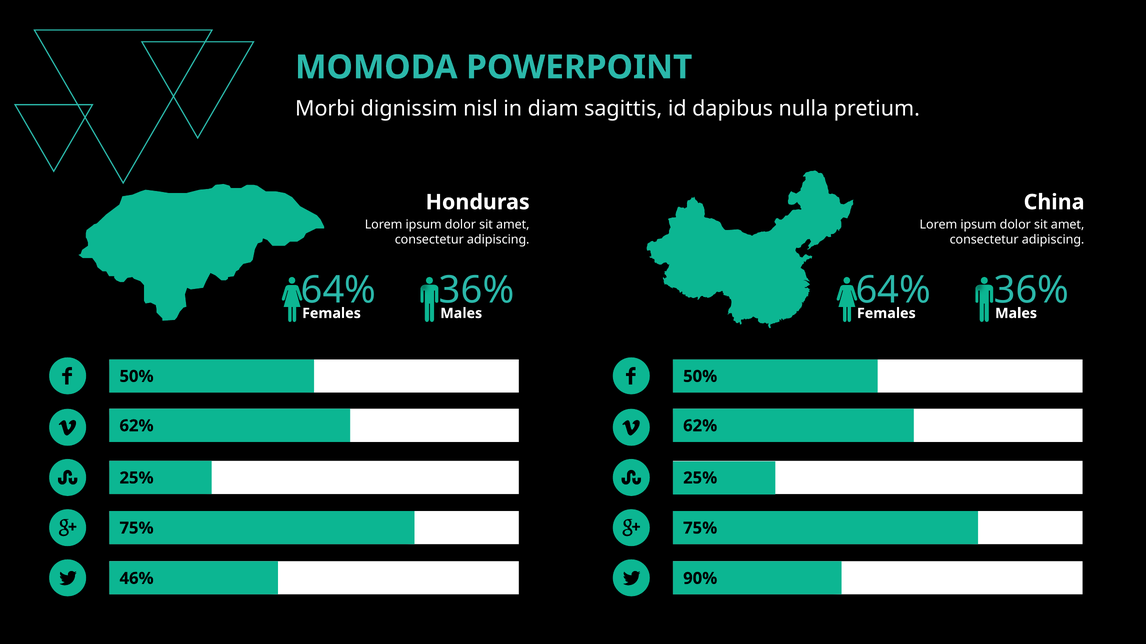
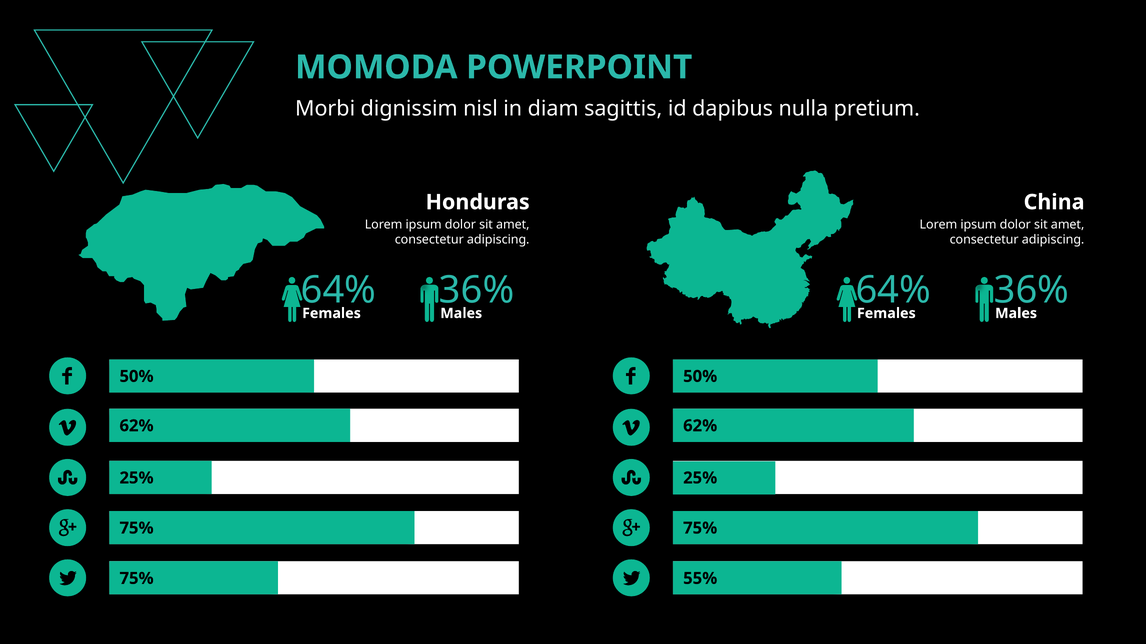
46% at (137, 579): 46% -> 75%
90%: 90% -> 55%
